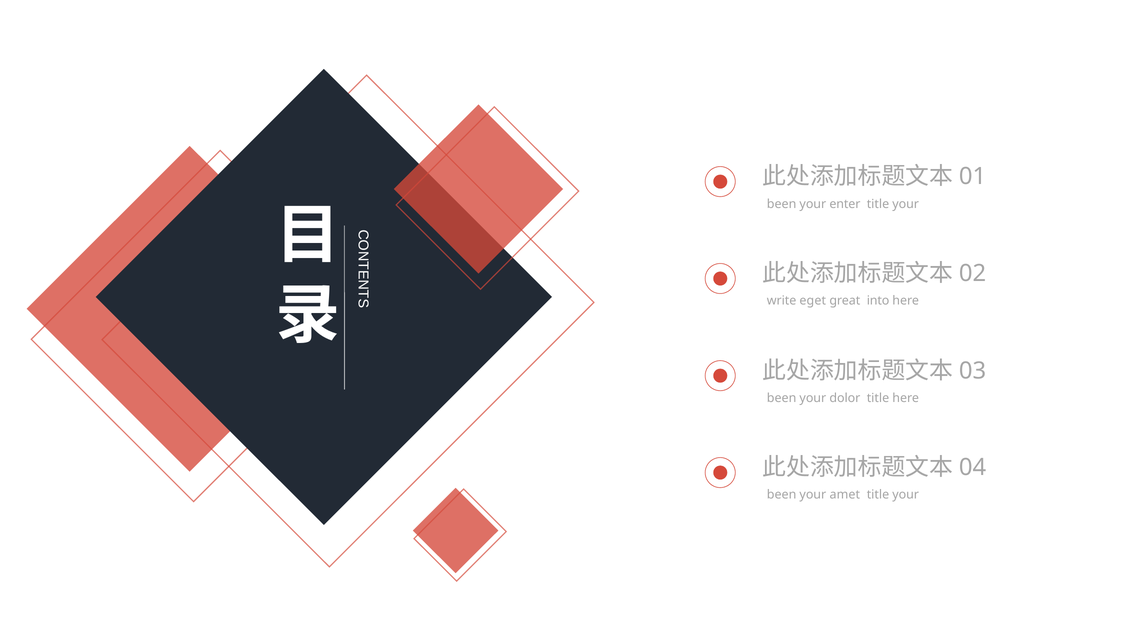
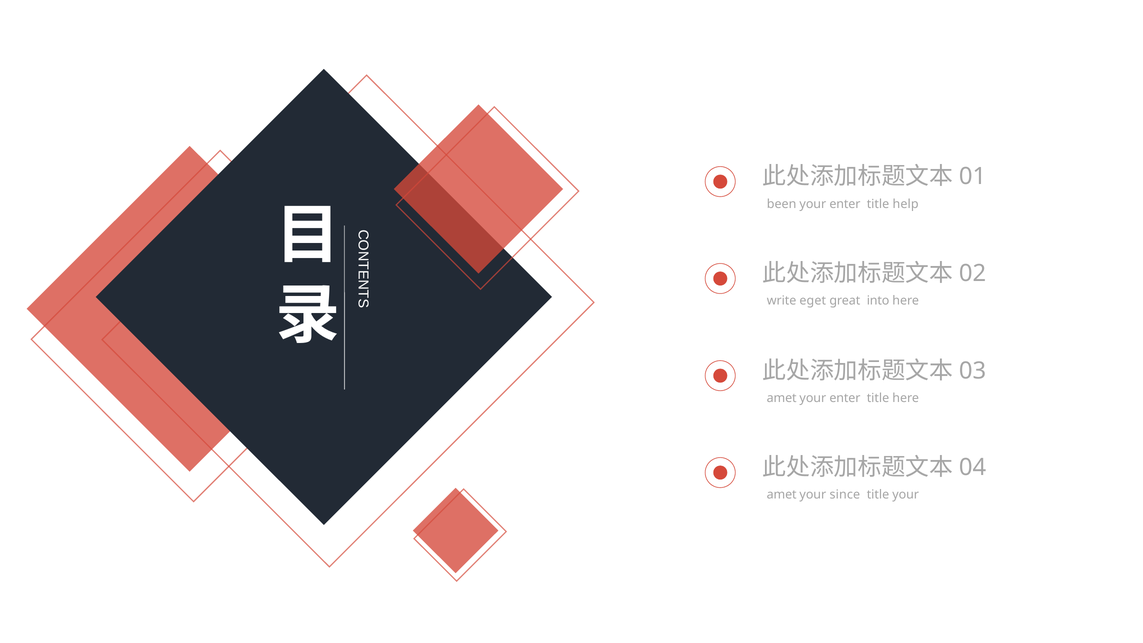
your at (906, 204): your -> help
been at (782, 398): been -> amet
dolor at (845, 398): dolor -> enter
been at (782, 495): been -> amet
amet: amet -> since
